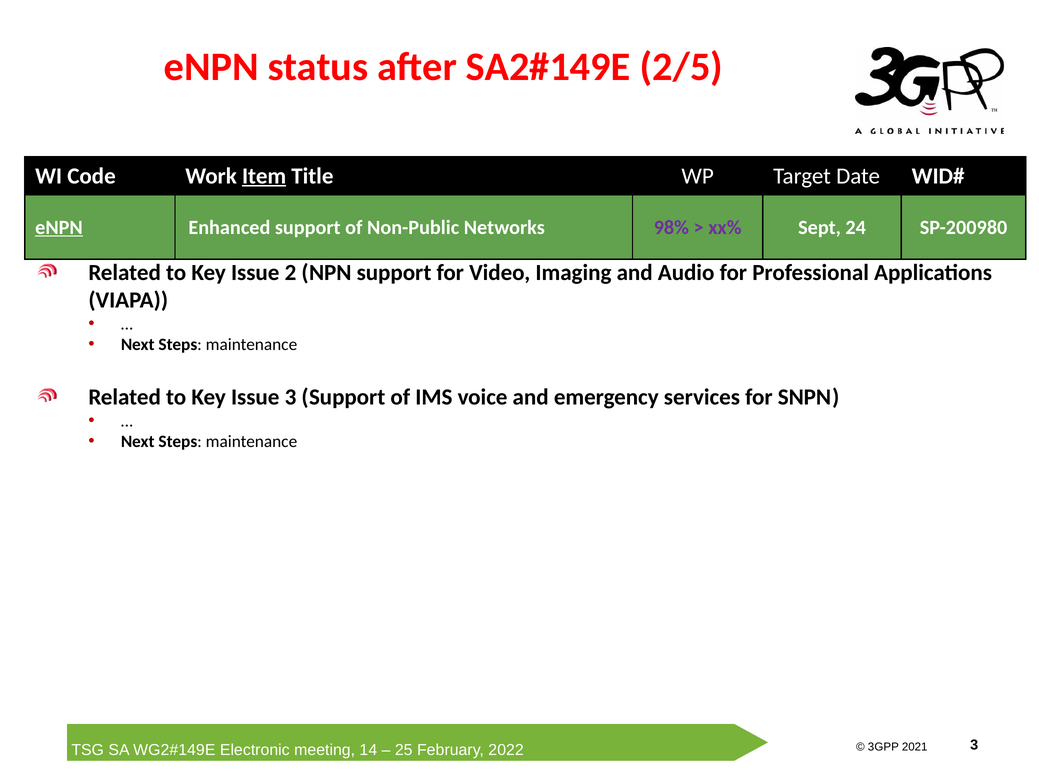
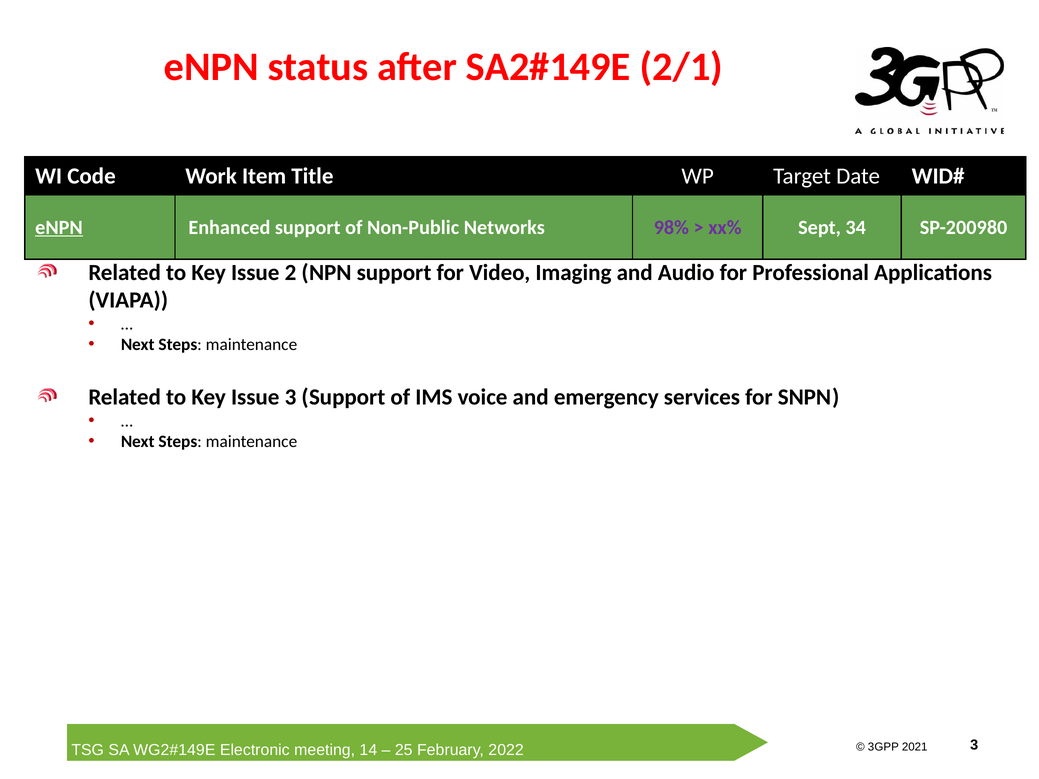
2/5: 2/5 -> 2/1
Item underline: present -> none
24: 24 -> 34
